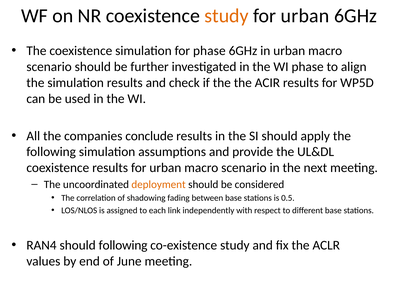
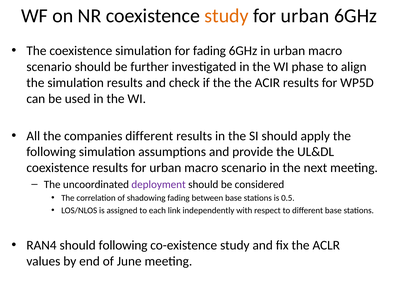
for phase: phase -> fading
companies conclude: conclude -> different
deployment colour: orange -> purple
